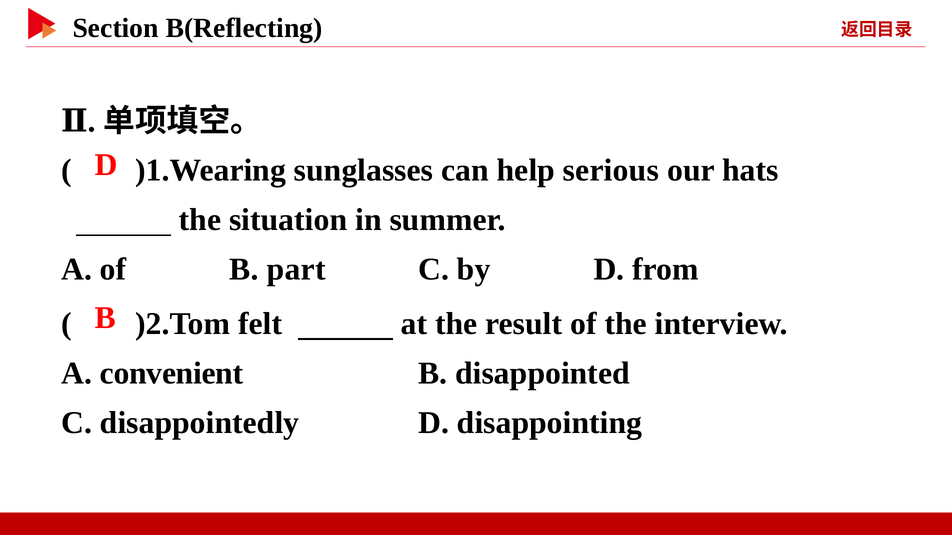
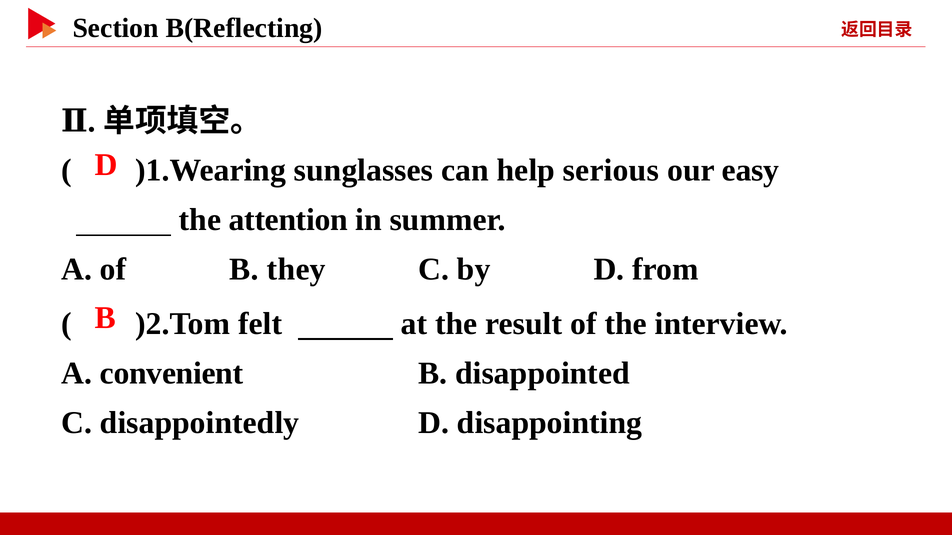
hats: hats -> easy
situation: situation -> attention
part: part -> they
